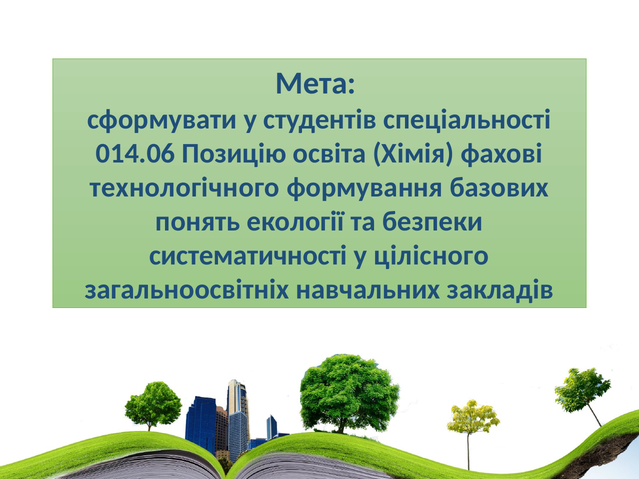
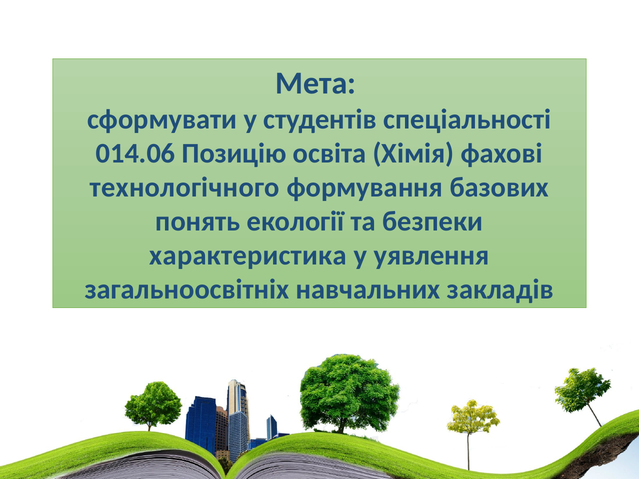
систематичності: систематичності -> характеристика
цілісного: цілісного -> уявлення
